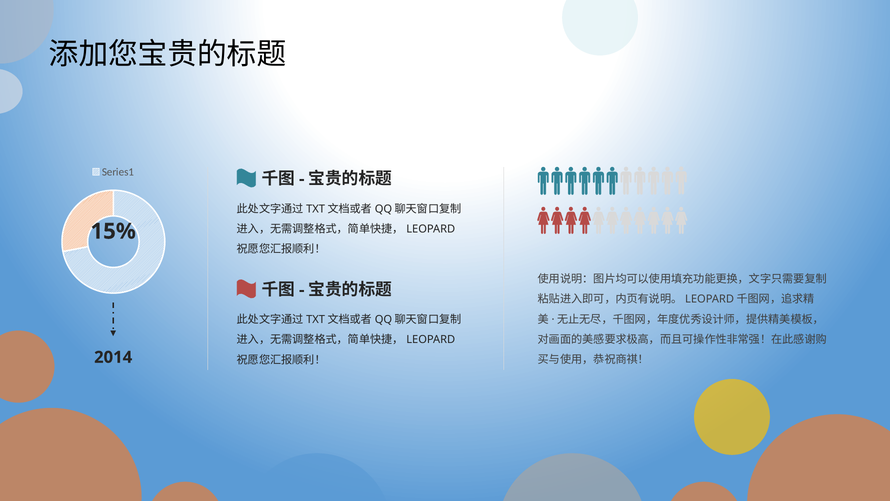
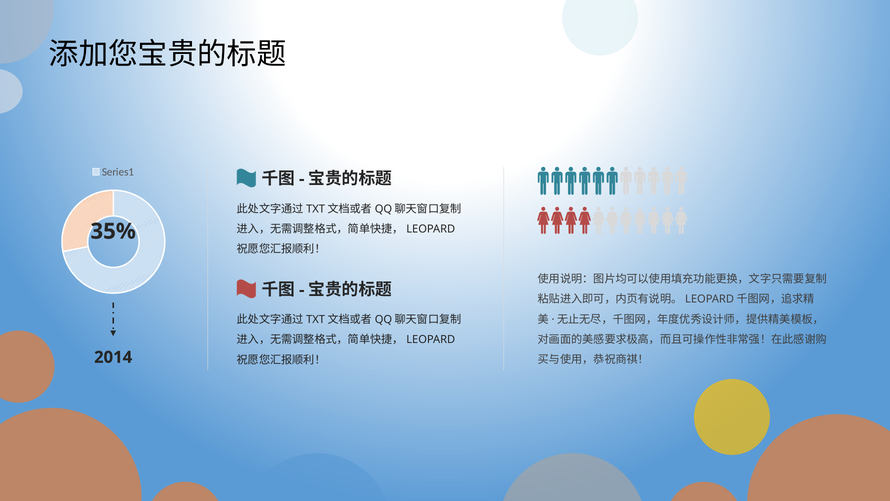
15%: 15% -> 35%
